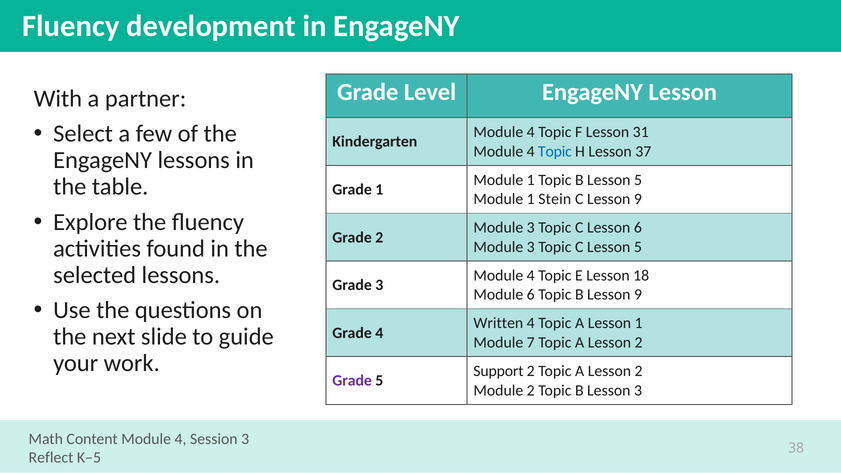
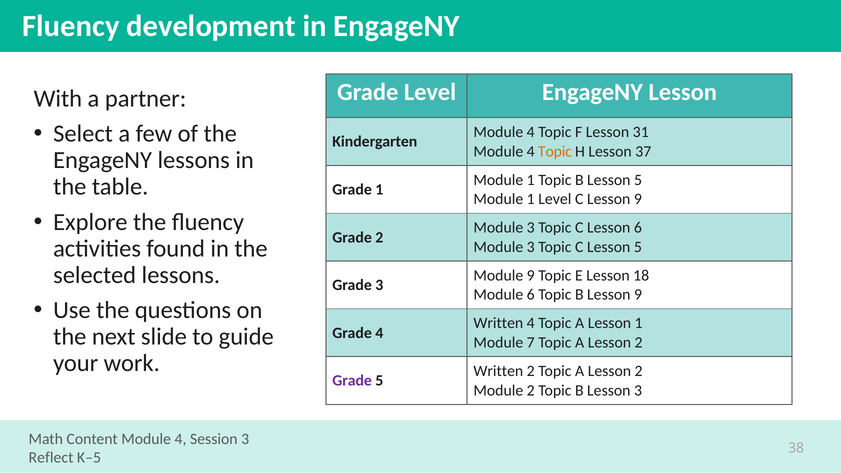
Topic at (555, 151) colour: blue -> orange
1 Stein: Stein -> Level
4 at (531, 276): 4 -> 9
Support at (498, 371): Support -> Written
